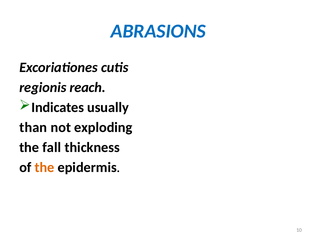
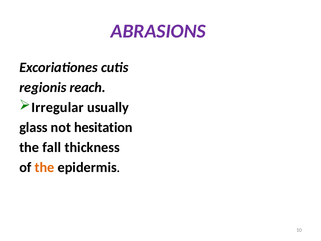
ABRASIONS colour: blue -> purple
Indicates: Indicates -> Irregular
than: than -> glass
exploding: exploding -> hesitation
